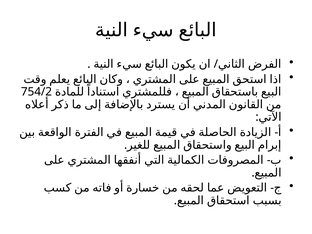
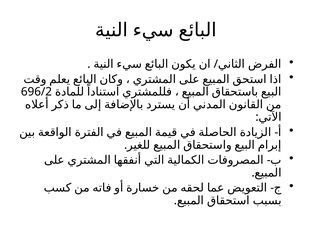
754/2: 754/2 -> 696/2
